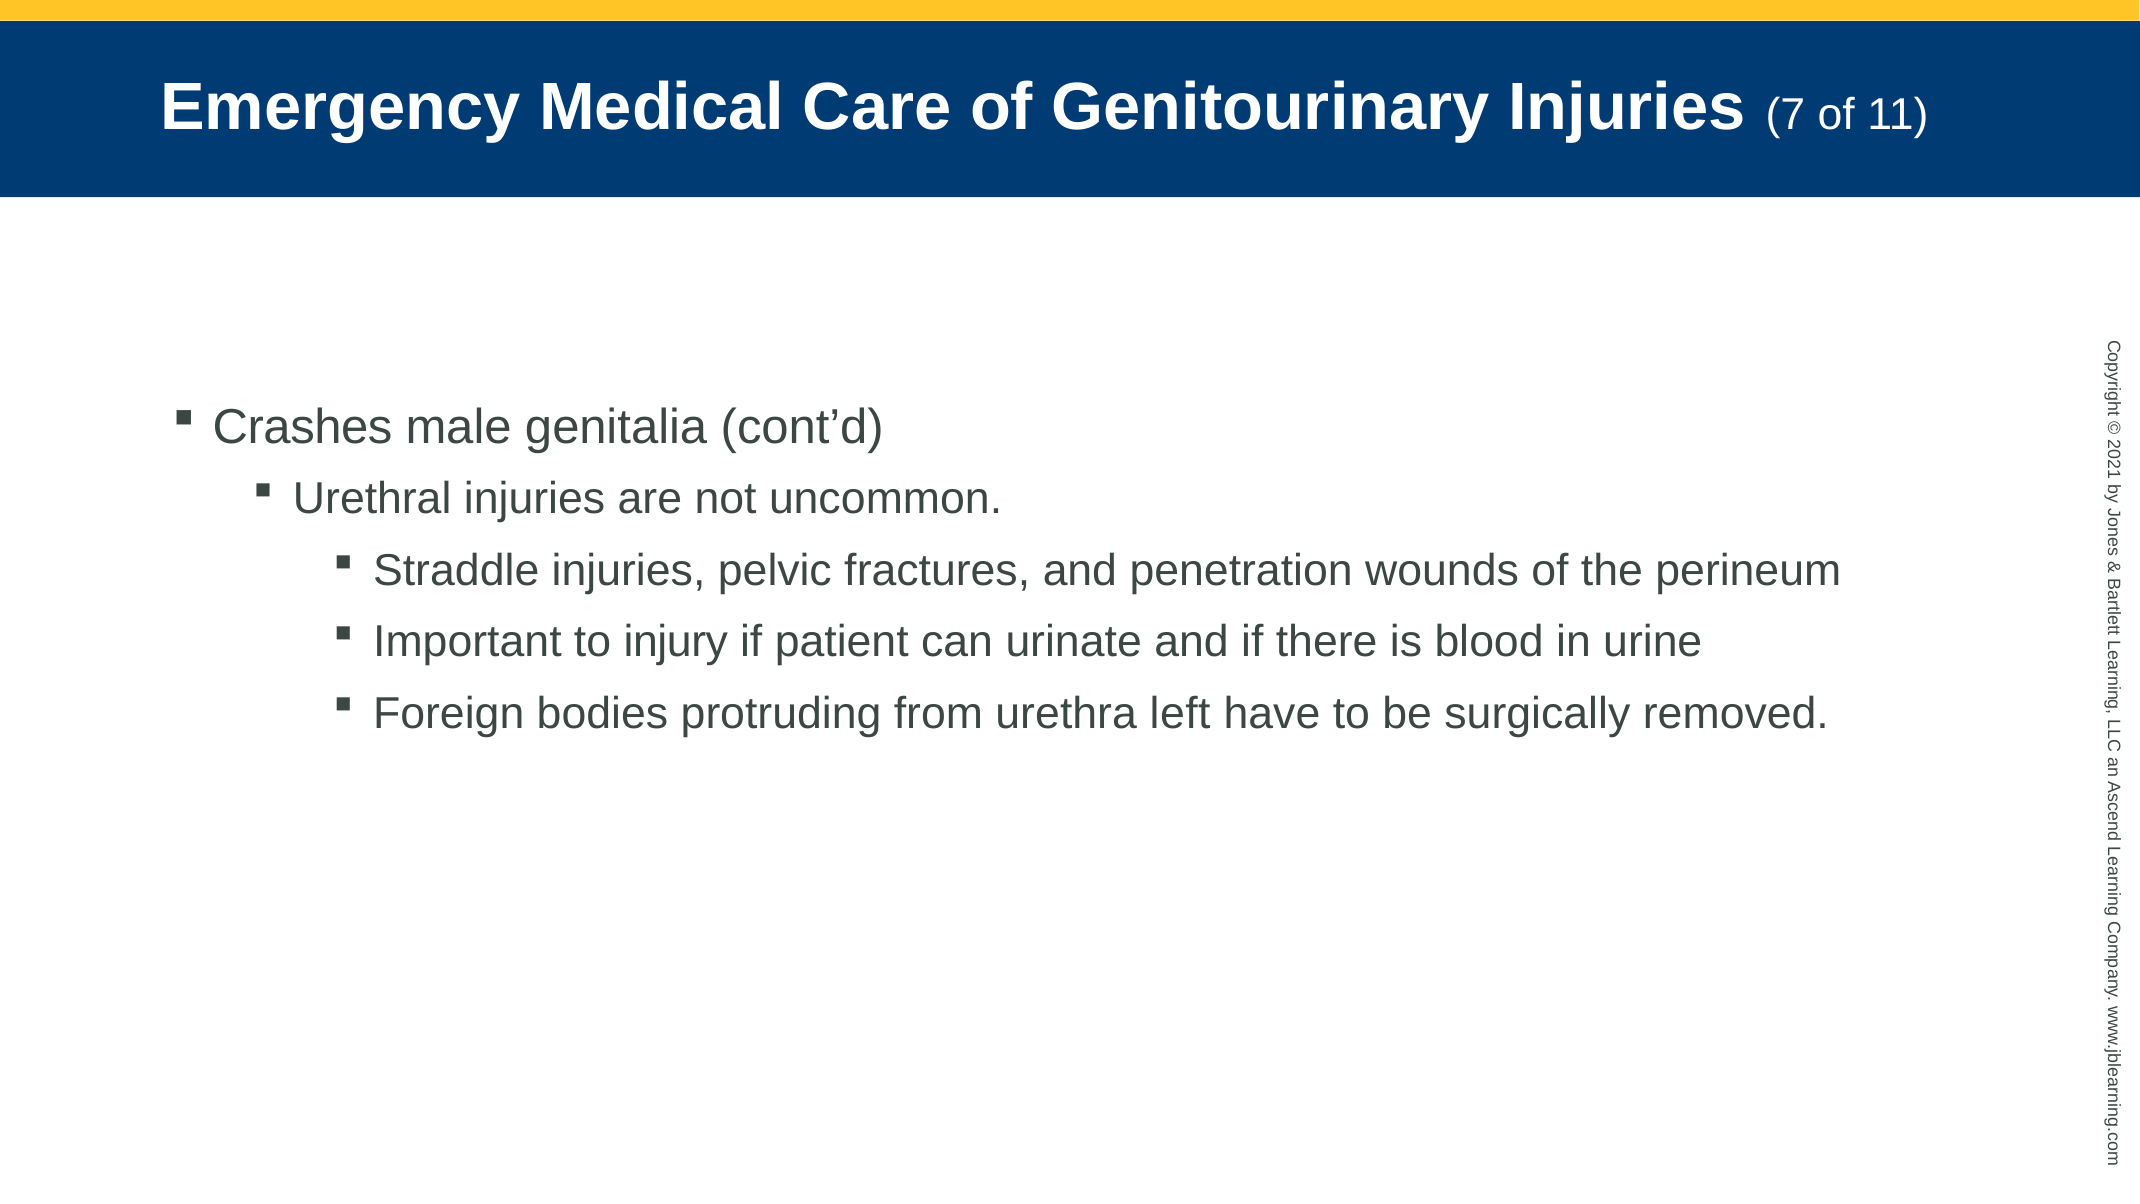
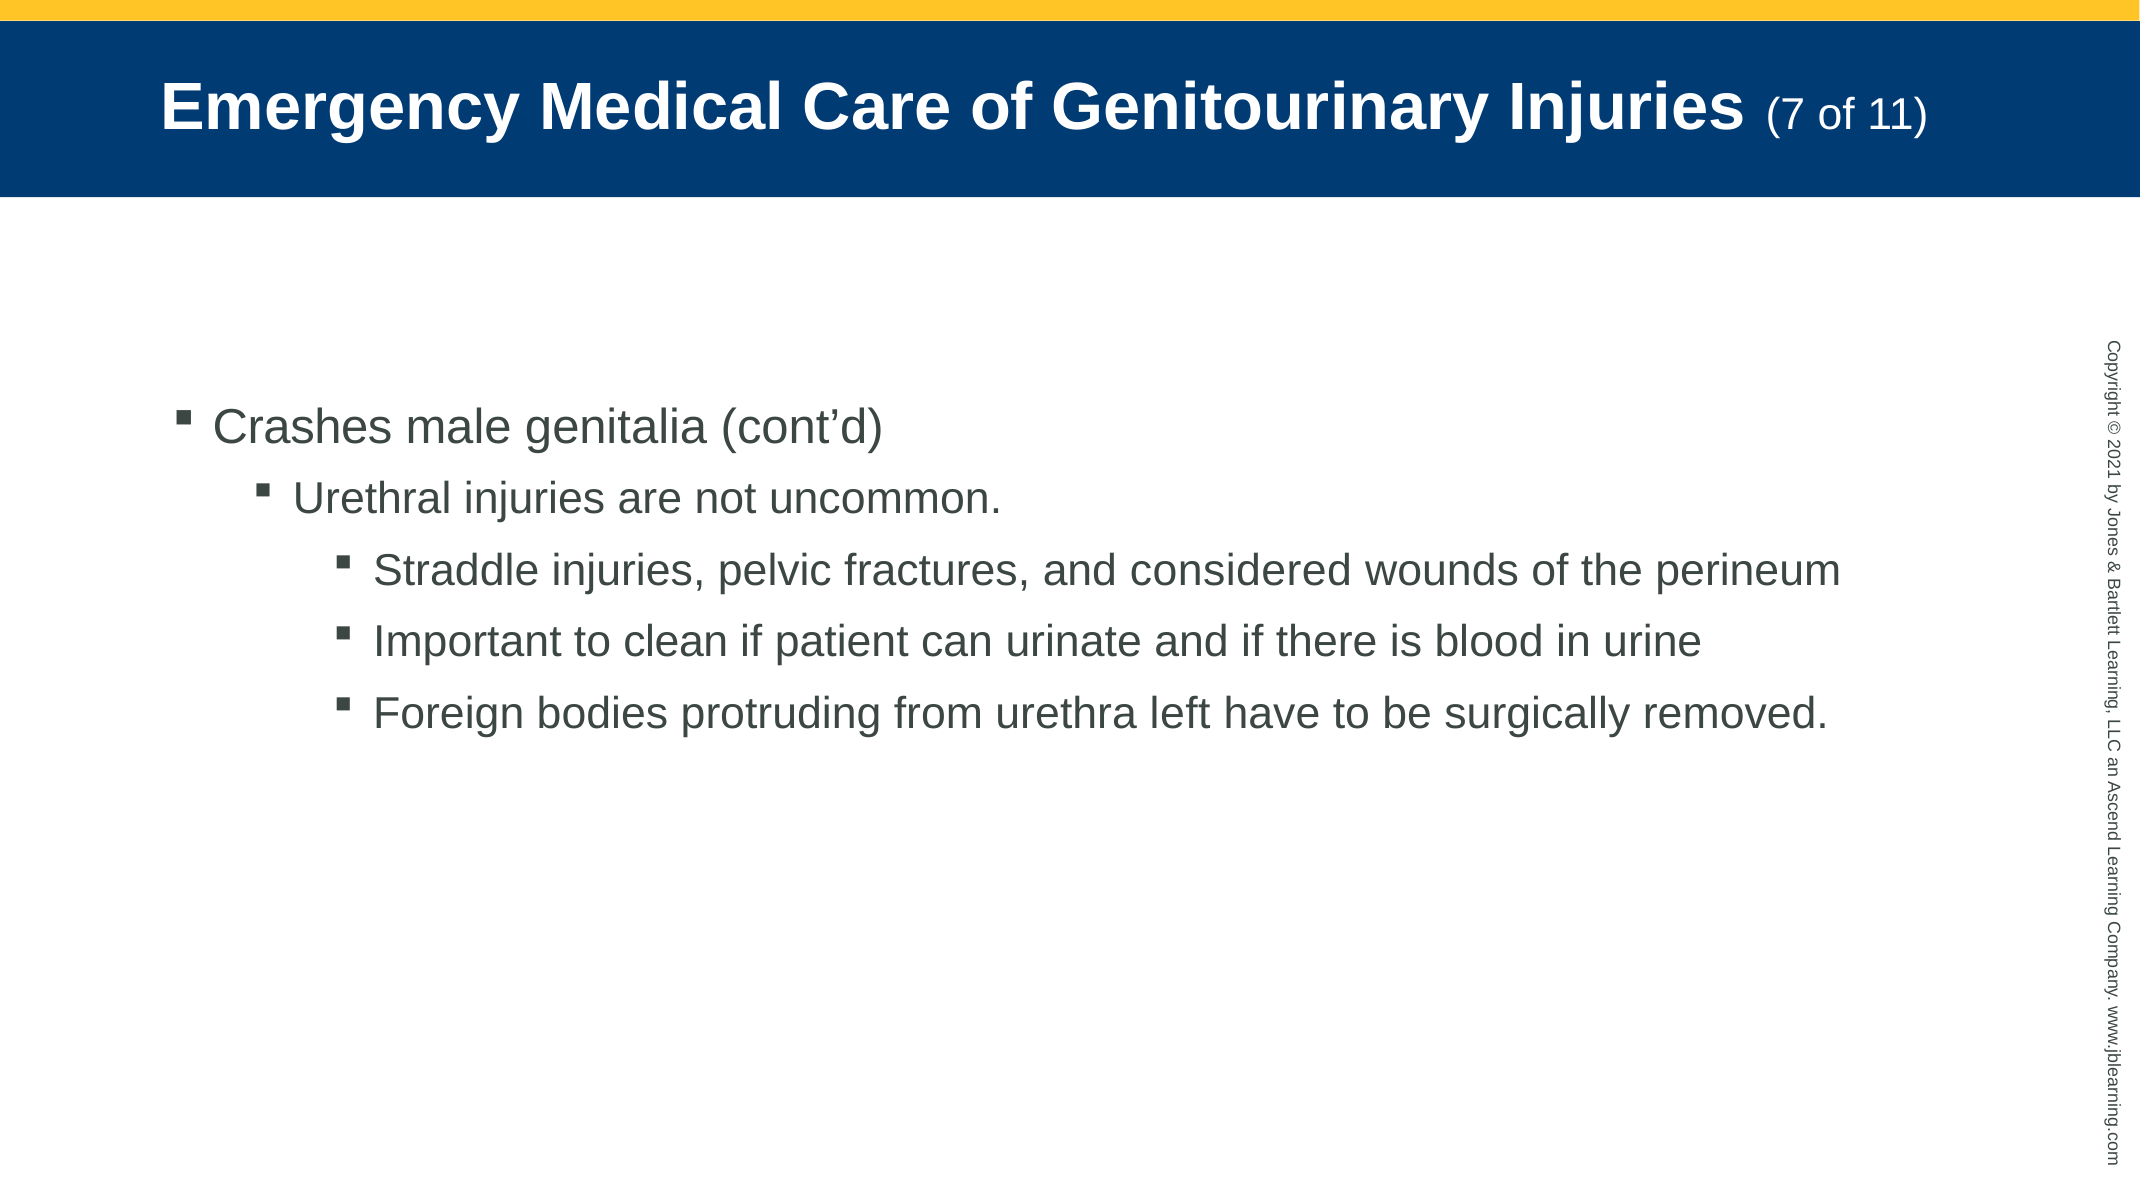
penetration: penetration -> considered
injury: injury -> clean
